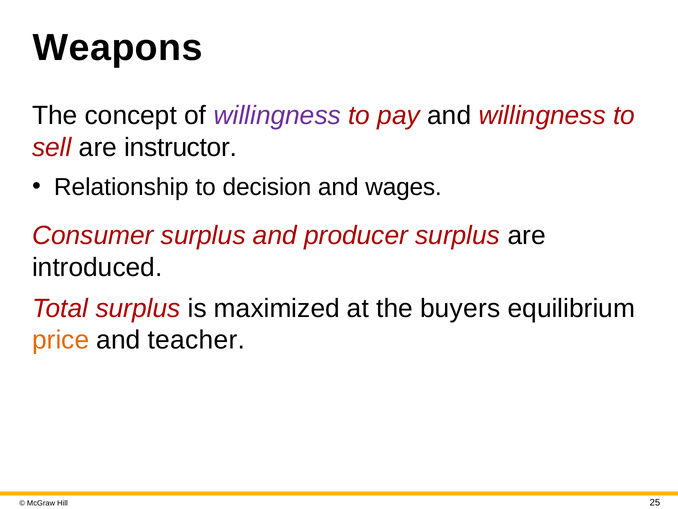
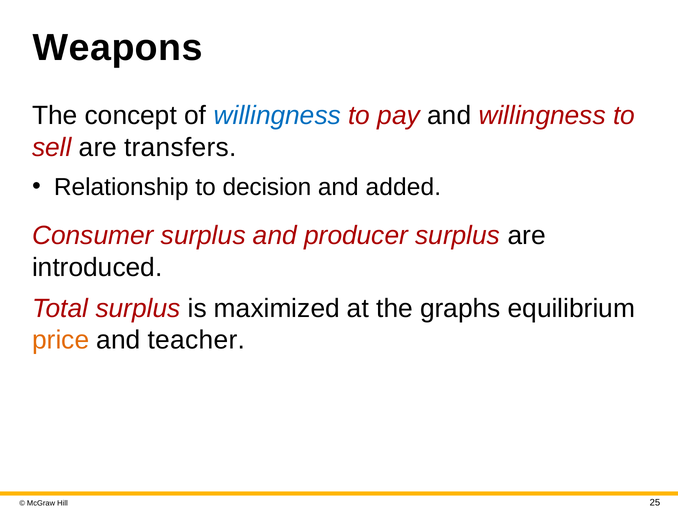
willingness at (277, 116) colour: purple -> blue
instructor: instructor -> transfers
wages: wages -> added
buyers: buyers -> graphs
